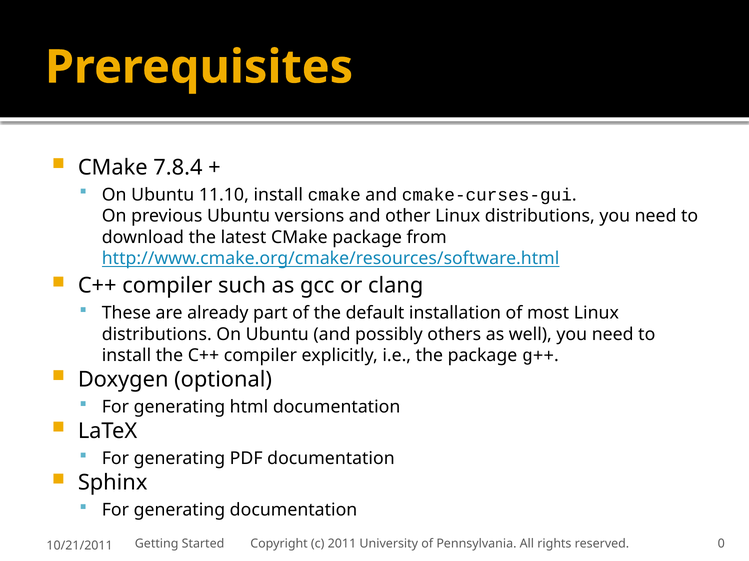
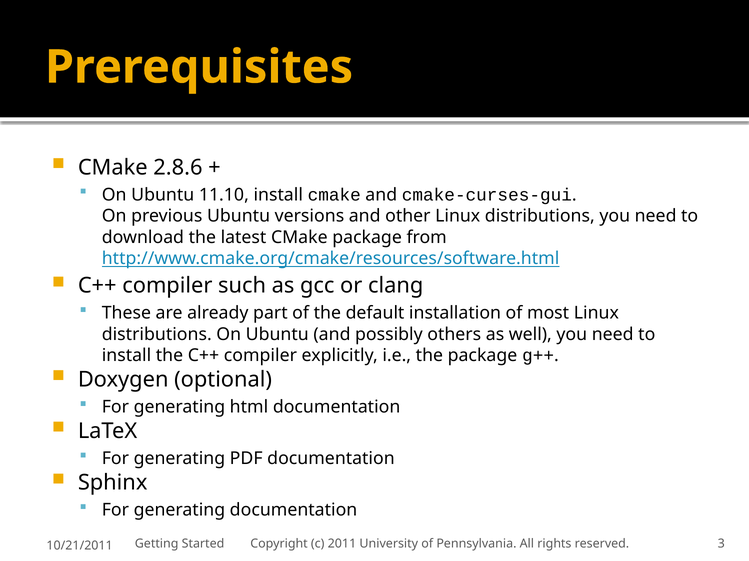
7.8.4: 7.8.4 -> 2.8.6
0: 0 -> 3
